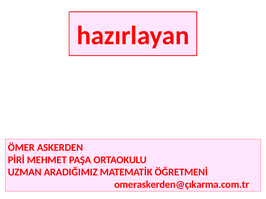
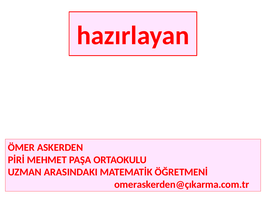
ARADIĞIMIZ: ARADIĞIMIZ -> ARASINDAKI
